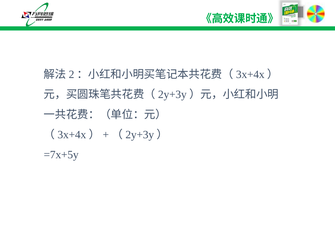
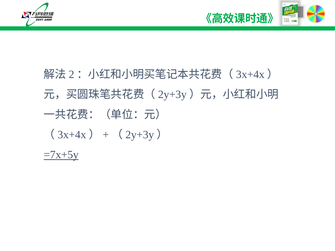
=7x+5y underline: none -> present
